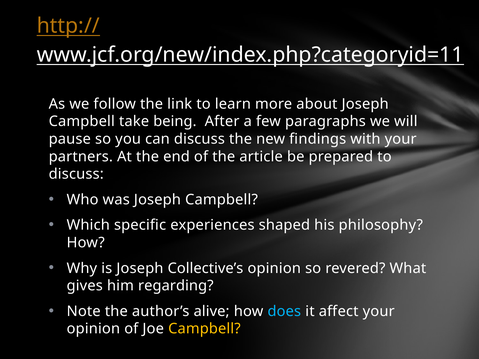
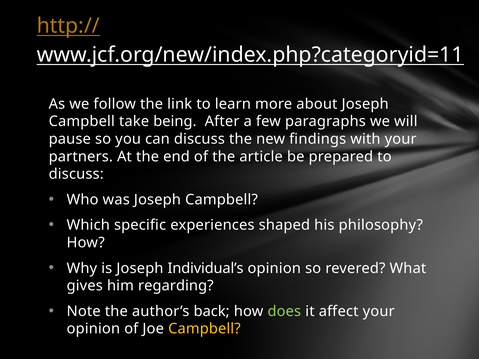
Collective’s: Collective’s -> Individual’s
alive: alive -> back
does colour: light blue -> light green
